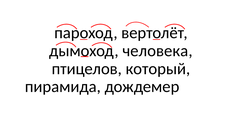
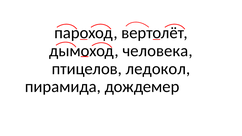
который: который -> ледокол
